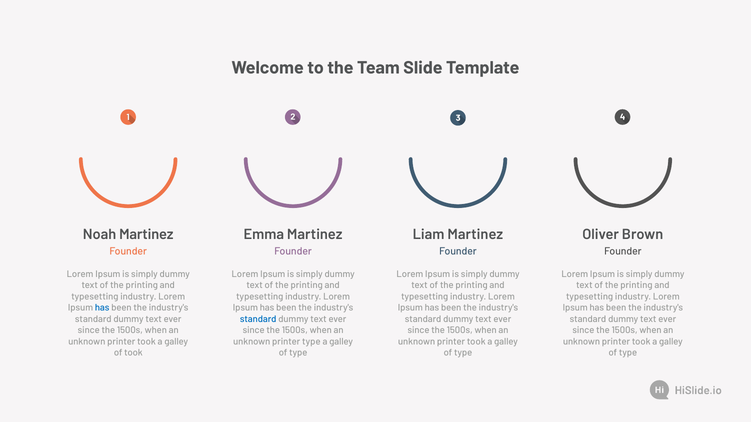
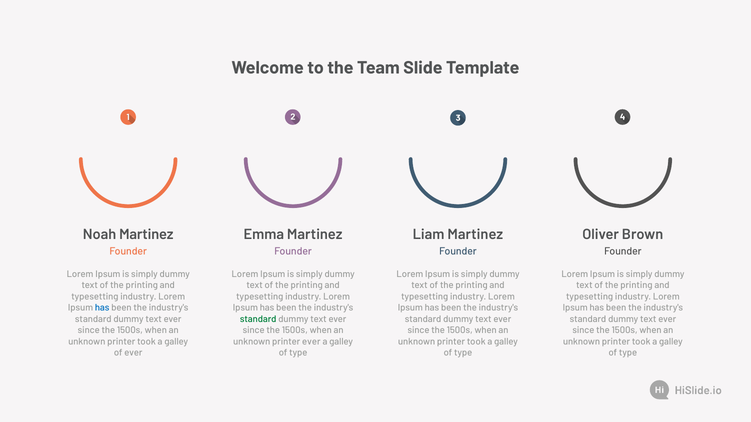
standard at (258, 319) colour: blue -> green
printer type: type -> ever
of took: took -> ever
